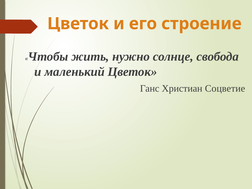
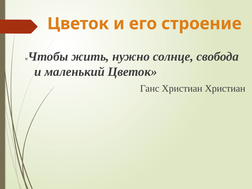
Христиан Соцветие: Соцветие -> Христиан
